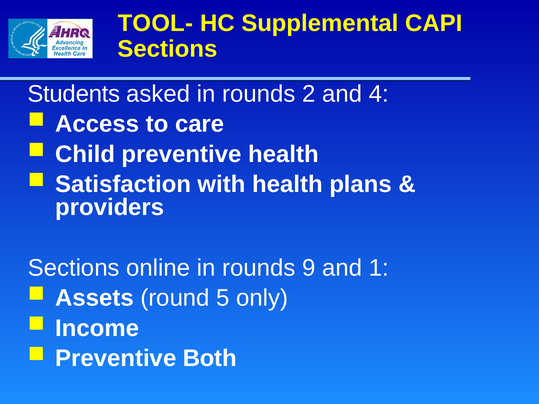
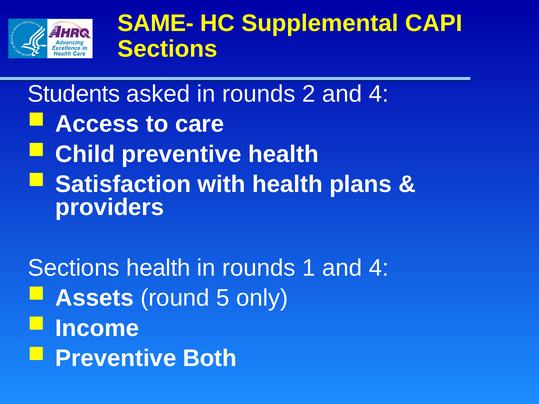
TOOL-: TOOL- -> SAME-
Sections online: online -> health
9: 9 -> 1
1 at (379, 268): 1 -> 4
